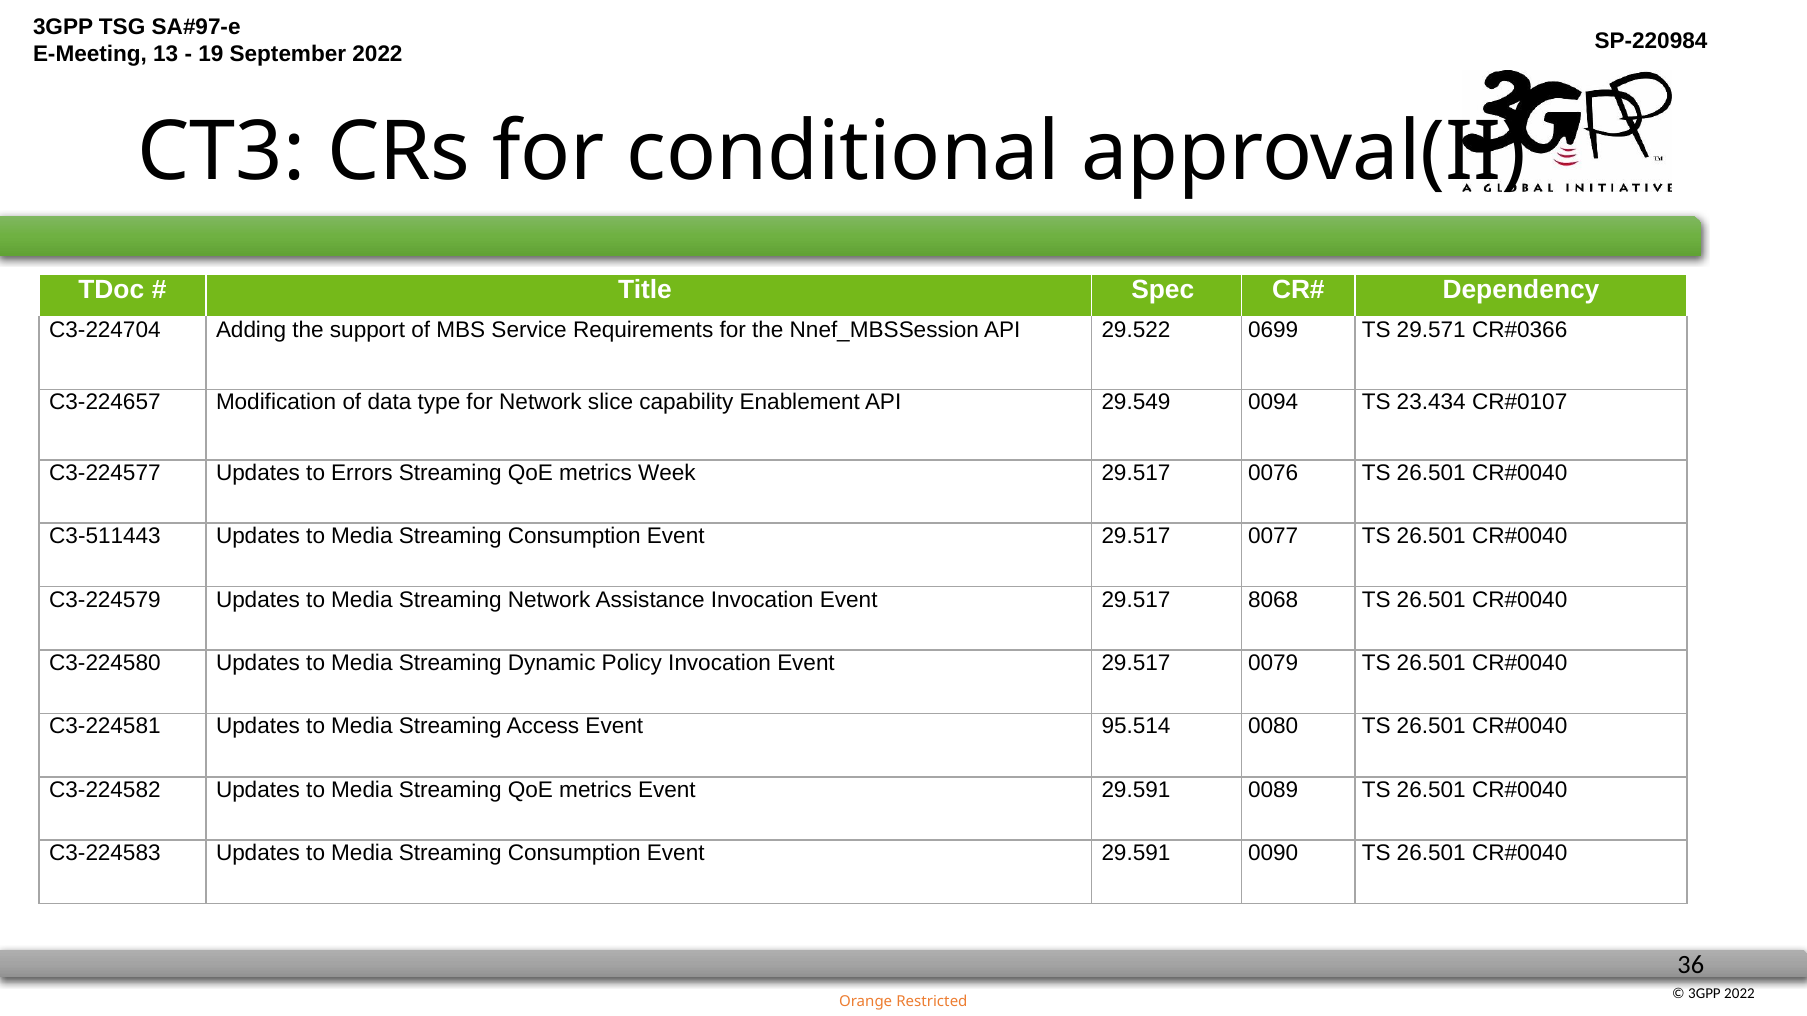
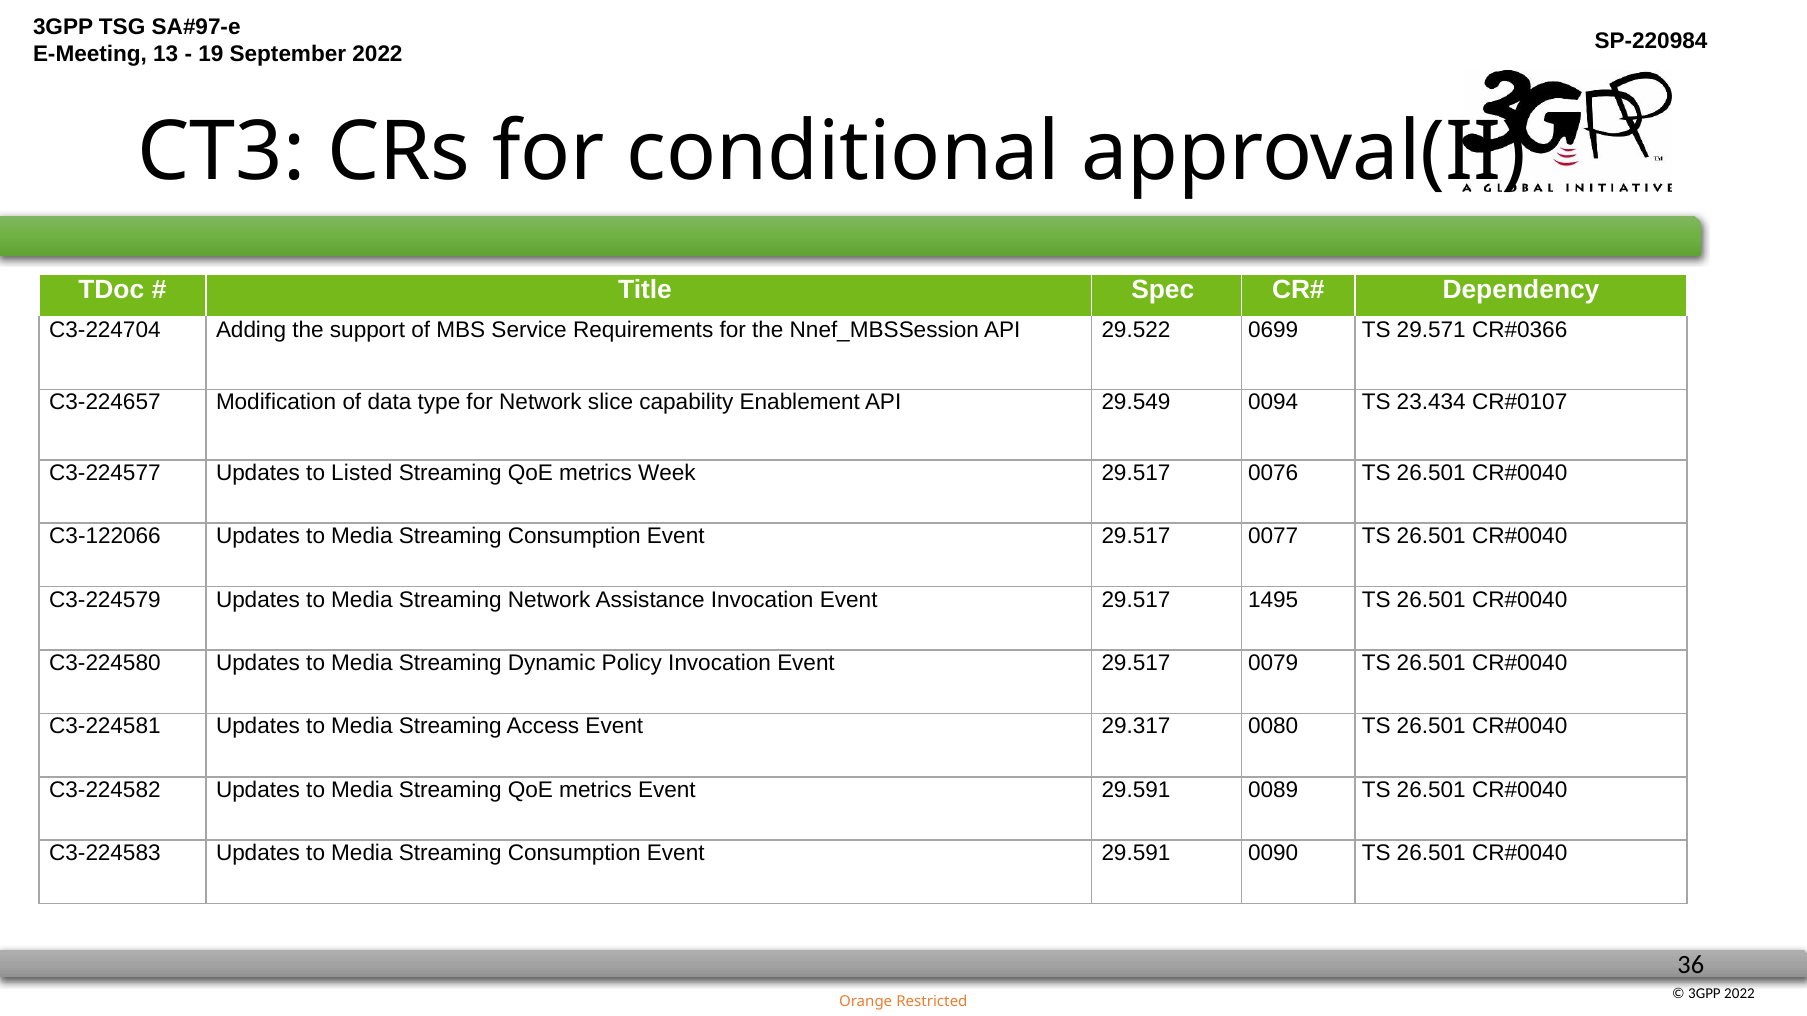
Errors: Errors -> Listed
C3-511443: C3-511443 -> C3-122066
8068: 8068 -> 1495
95.514: 95.514 -> 29.317
